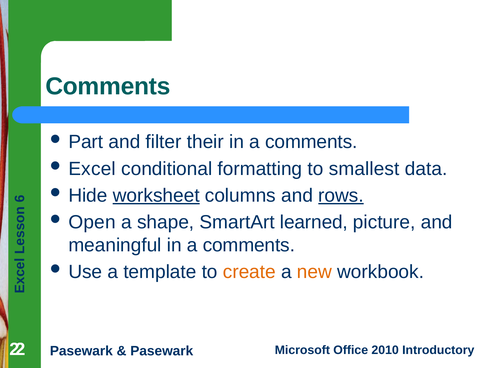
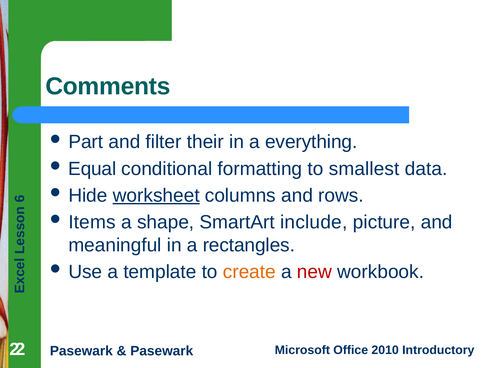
comments at (311, 142): comments -> everything
Excel: Excel -> Equal
rows underline: present -> none
Open: Open -> Items
learned: learned -> include
comments at (249, 245): comments -> rectangles
new colour: orange -> red
